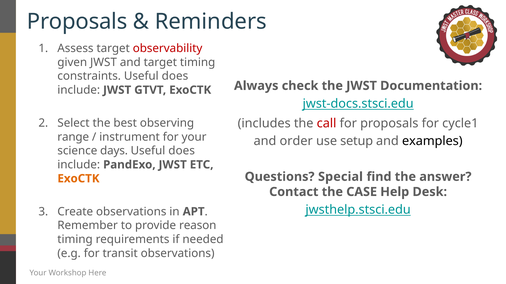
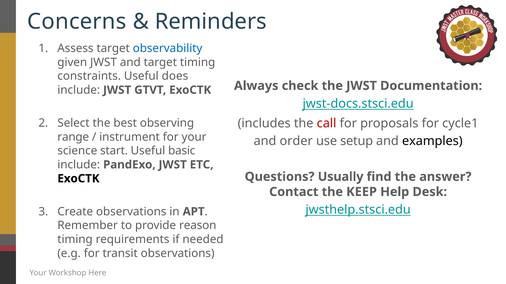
Proposals at (77, 22): Proposals -> Concerns
observability colour: red -> blue
days: days -> start
does at (182, 151): does -> basic
Special: Special -> Usually
ExoCTK at (78, 179) colour: orange -> black
CASE: CASE -> KEEP
